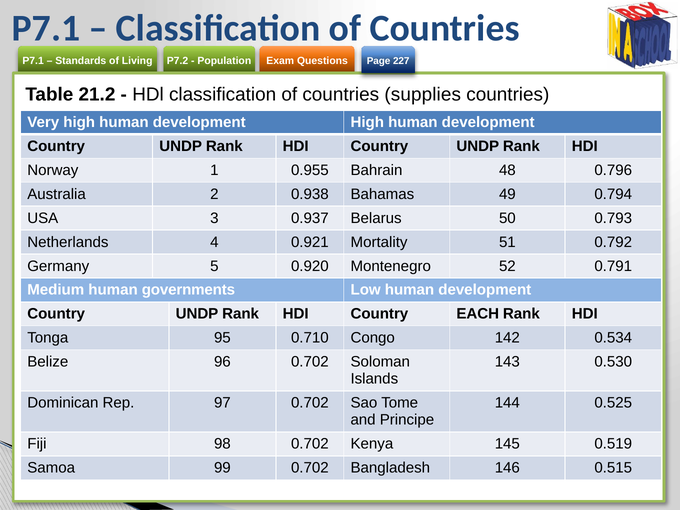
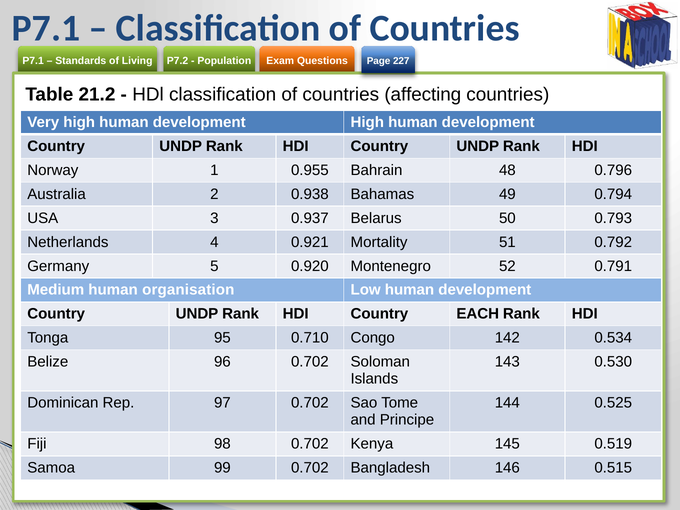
supplies: supplies -> affecting
governments: governments -> organisation
